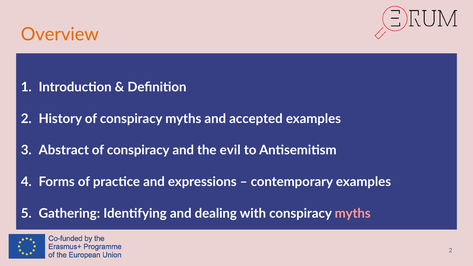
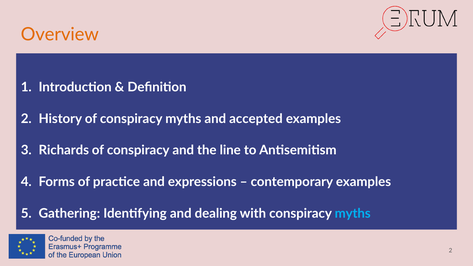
Abstract: Abstract -> Richards
evil: evil -> line
myths at (353, 213) colour: pink -> light blue
